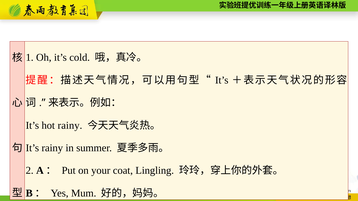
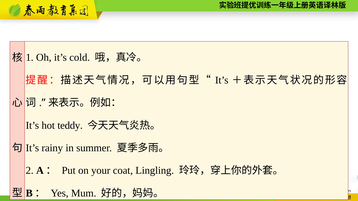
hot rainy: rainy -> teddy
